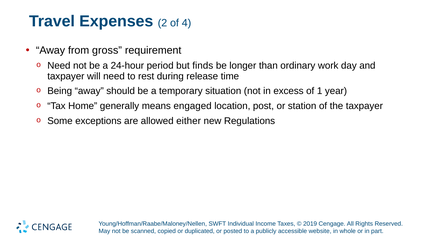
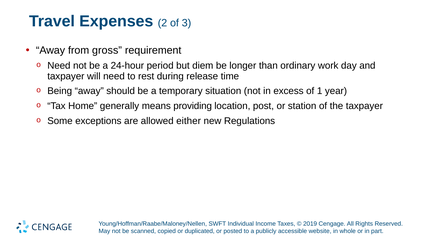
4: 4 -> 3
finds: finds -> diem
engaged: engaged -> providing
